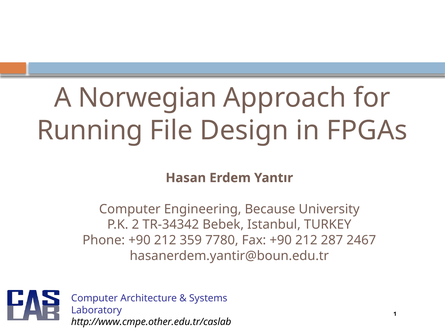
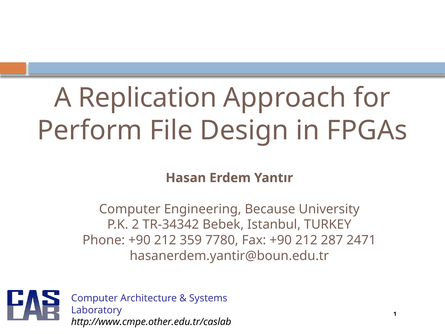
Norwegian: Norwegian -> Replication
Running: Running -> Perform
2467: 2467 -> 2471
